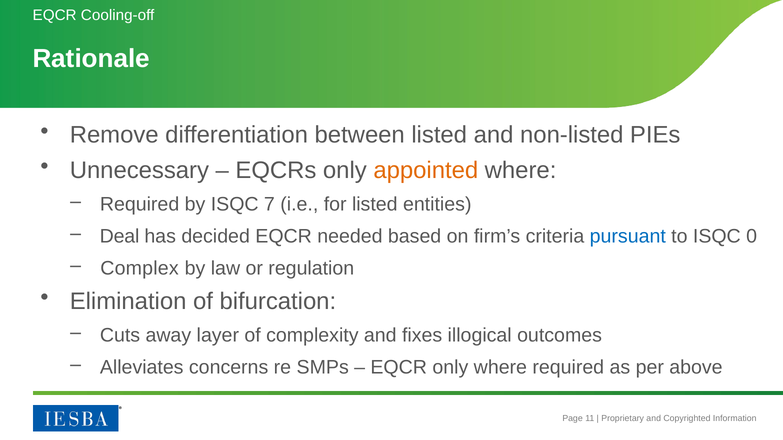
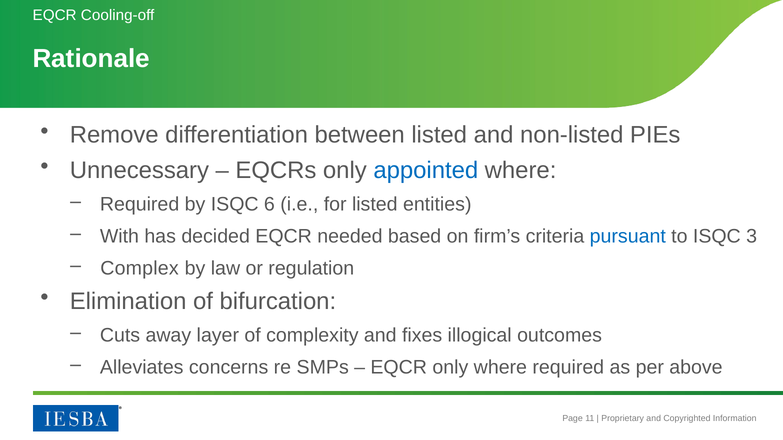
appointed colour: orange -> blue
7: 7 -> 6
Deal: Deal -> With
0: 0 -> 3
